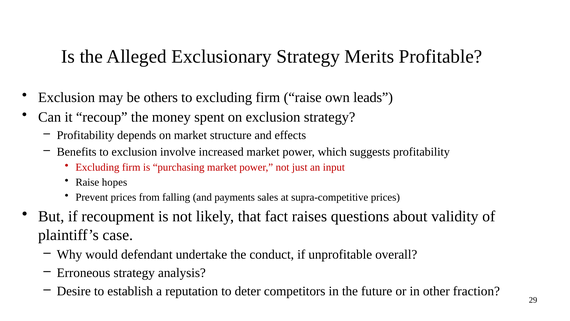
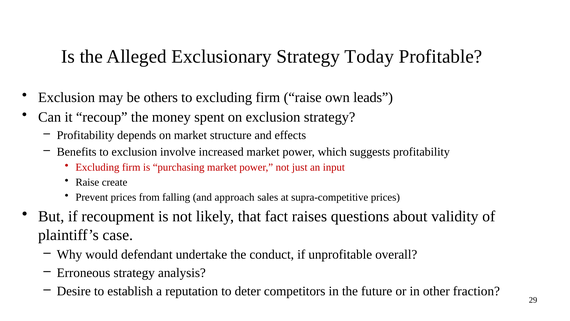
Merits: Merits -> Today
hopes: hopes -> create
payments: payments -> approach
